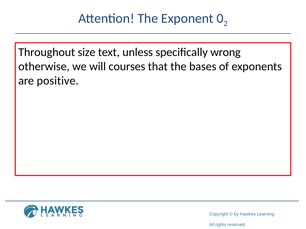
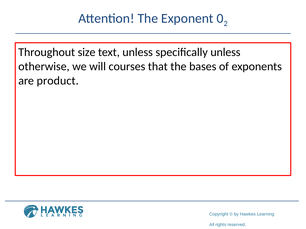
specifically wrong: wrong -> unless
positive: positive -> product
